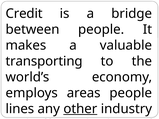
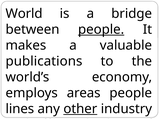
Credit: Credit -> World
people at (101, 30) underline: none -> present
transporting: transporting -> publications
